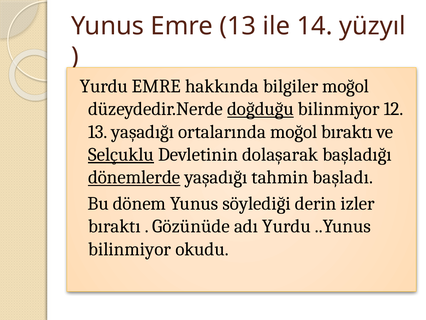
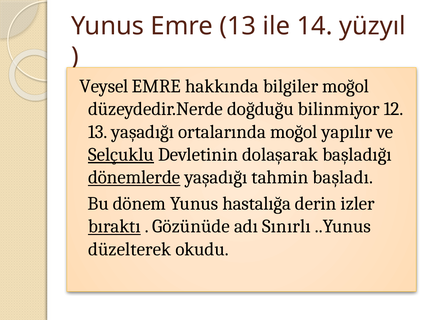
Yurdu at (104, 86): Yurdu -> Veysel
doğduğu underline: present -> none
moğol bıraktı: bıraktı -> yapılır
söylediği: söylediği -> hastalığa
bıraktı at (114, 226) underline: none -> present
adı Yurdu: Yurdu -> Sınırlı
bilinmiyor at (130, 249): bilinmiyor -> düzelterek
